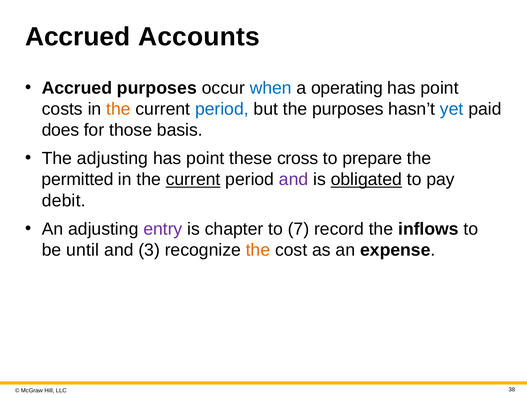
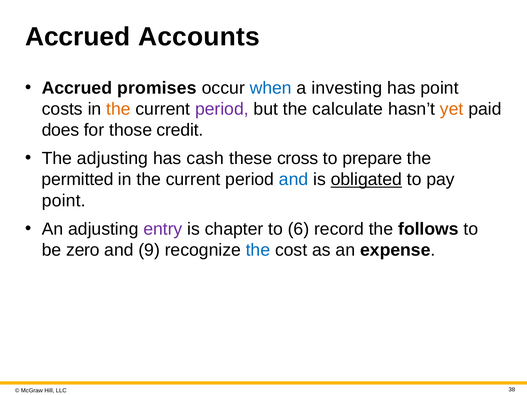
Accrued purposes: purposes -> promises
operating: operating -> investing
period at (222, 109) colour: blue -> purple
the purposes: purposes -> calculate
yet colour: blue -> orange
basis: basis -> credit
point at (205, 159): point -> cash
current at (193, 180) underline: present -> none
and at (294, 180) colour: purple -> blue
debit at (64, 201): debit -> point
7: 7 -> 6
inflows: inflows -> follows
until: until -> zero
3: 3 -> 9
the at (258, 250) colour: orange -> blue
